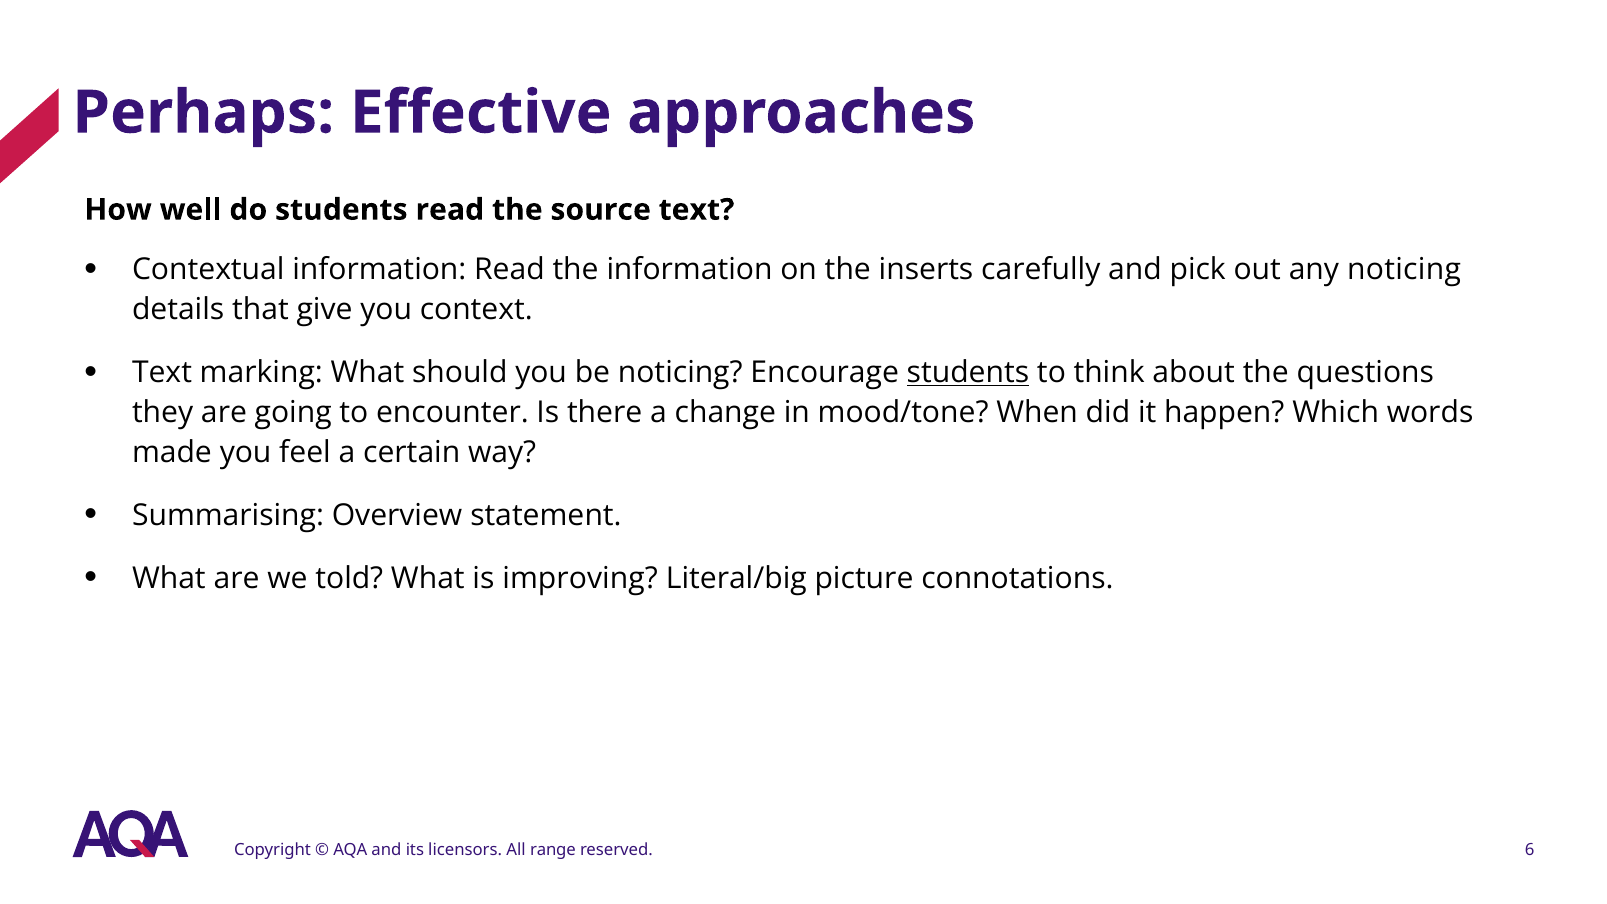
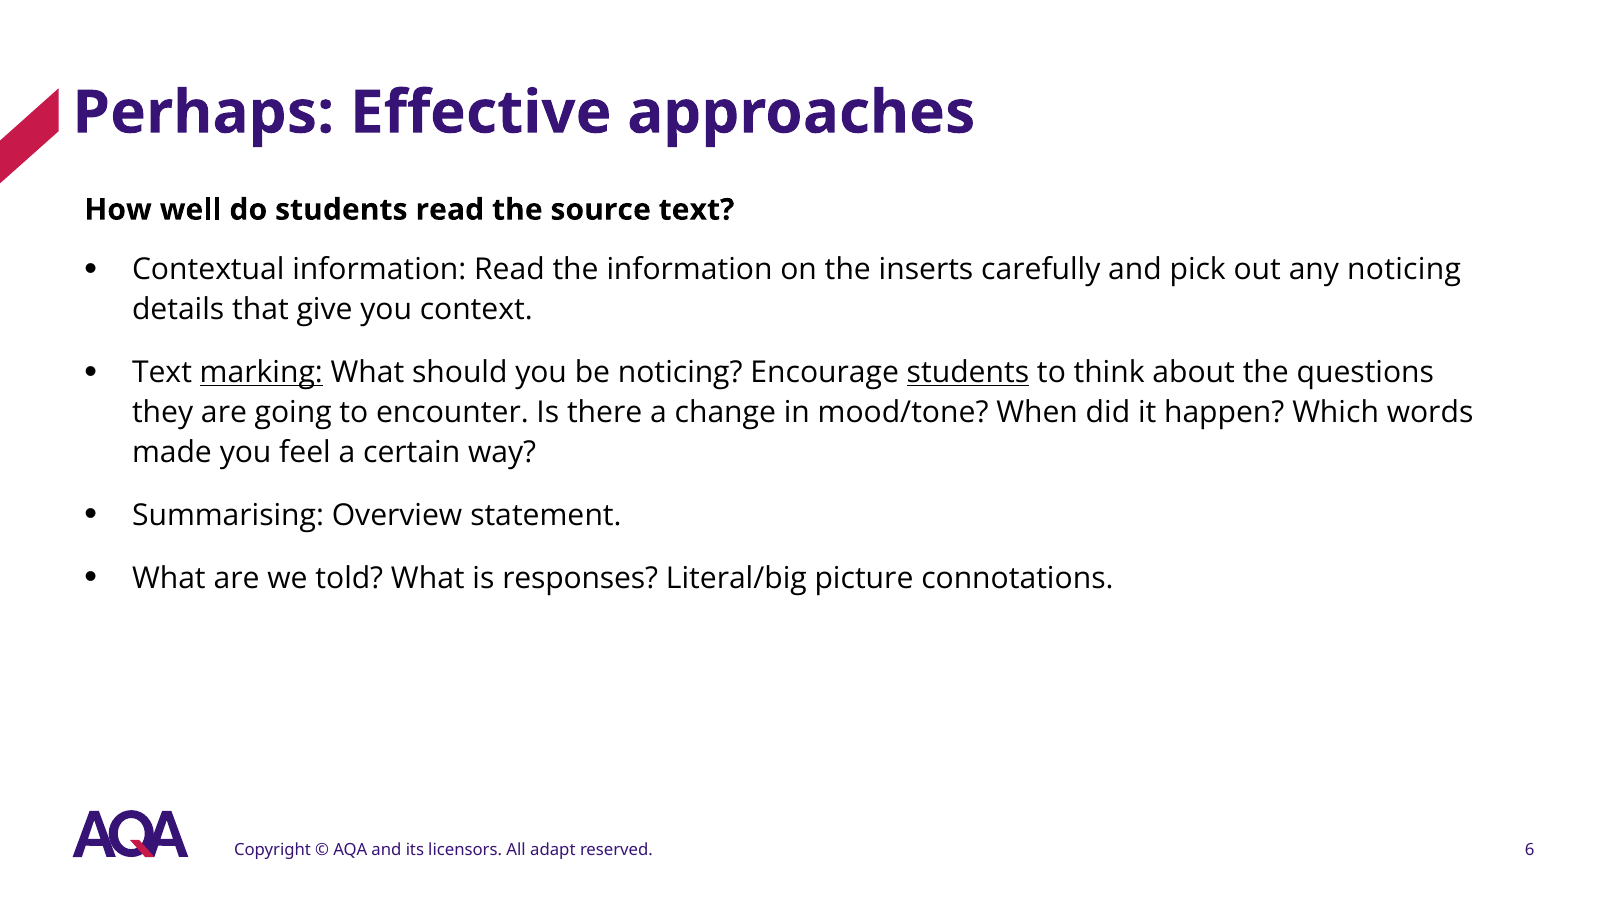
marking underline: none -> present
improving: improving -> responses
range: range -> adapt
